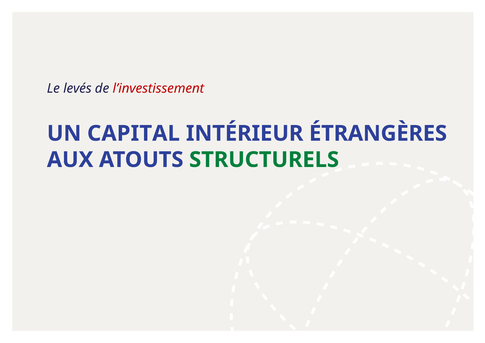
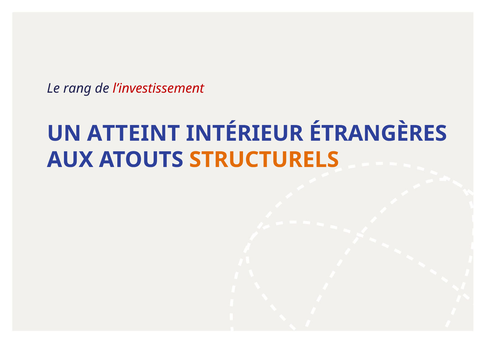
levés: levés -> rang
CAPITAL: CAPITAL -> ATTEINT
STRUCTURELS colour: green -> orange
